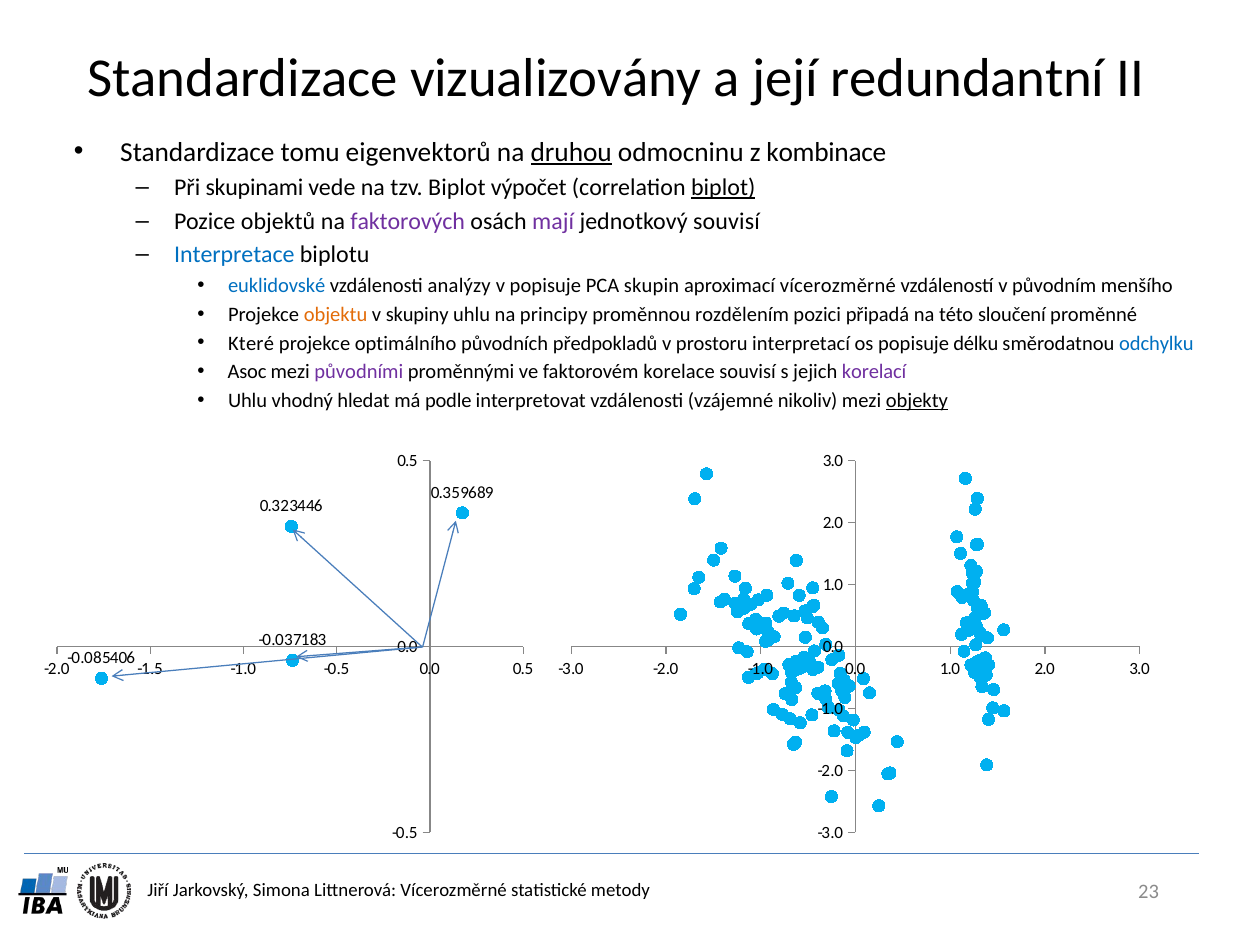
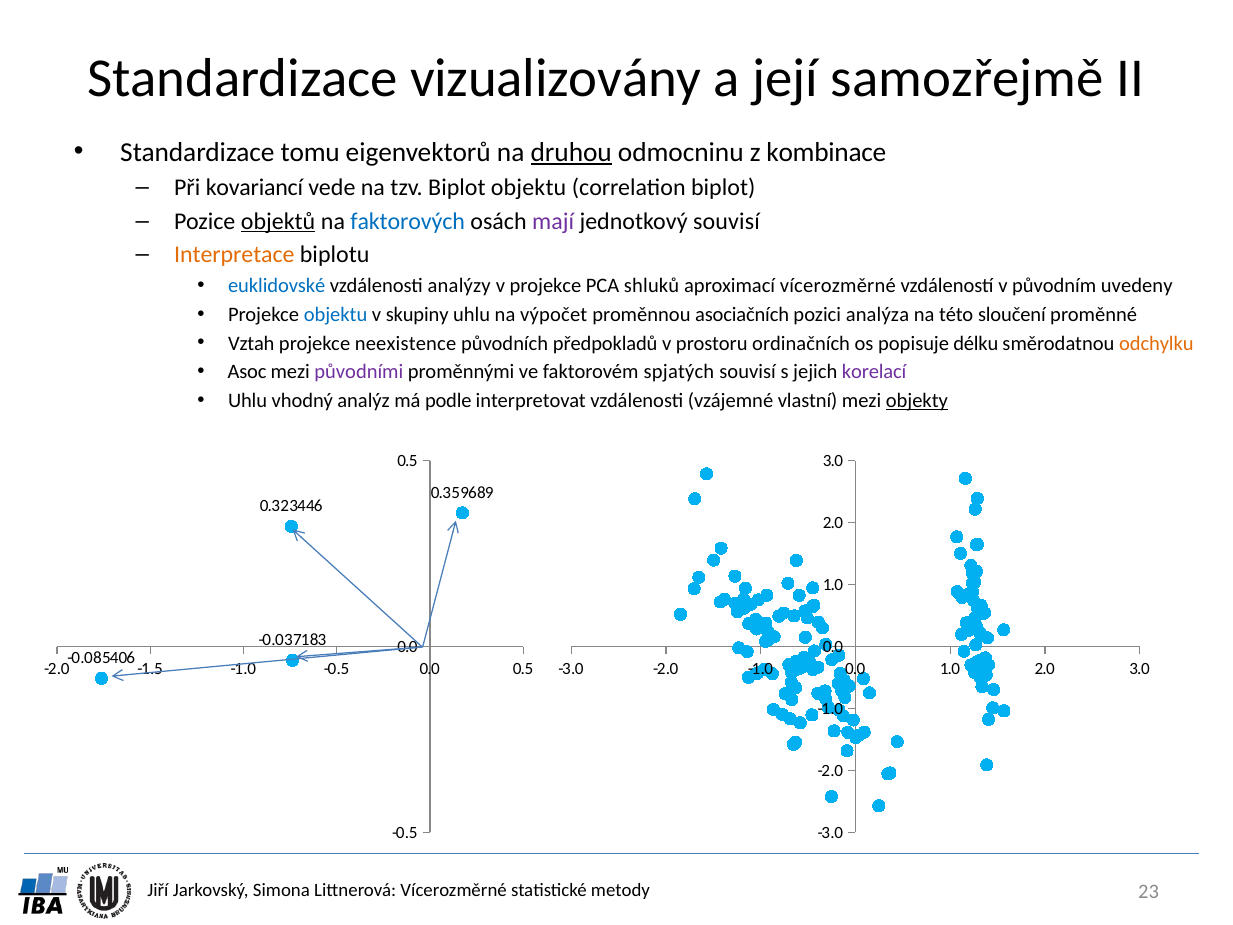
redundantní: redundantní -> samozřejmě
skupinami: skupinami -> kovariancí
Biplot výpočet: výpočet -> objektu
biplot at (723, 188) underline: present -> none
objektů underline: none -> present
faktorových colour: purple -> blue
Interpretace colour: blue -> orange
v popisuje: popisuje -> projekce
skupin: skupin -> shluků
menšího: menšího -> uvedeny
objektu at (336, 314) colour: orange -> blue
principy: principy -> výpočet
rozdělením: rozdělením -> asociačních
připadá: připadá -> analýza
Které: Které -> Vztah
optimálního: optimálního -> neexistence
interpretací: interpretací -> ordinačních
odchylku colour: blue -> orange
korelace: korelace -> spjatých
hledat: hledat -> analýz
nikoliv: nikoliv -> vlastní
